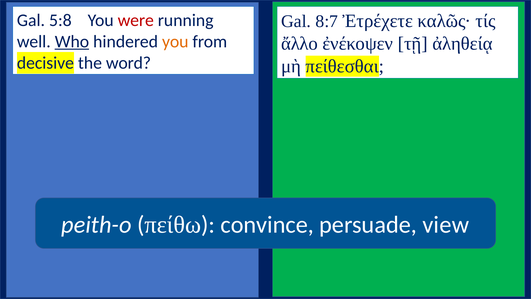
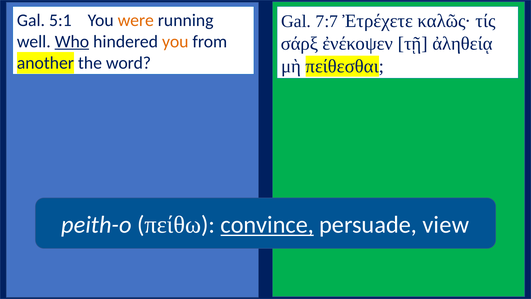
5:8: 5:8 -> 5:1
were colour: red -> orange
8:7: 8:7 -> 7:7
ἄλλο: ἄλλο -> σάρξ
decisive: decisive -> another
convince underline: none -> present
